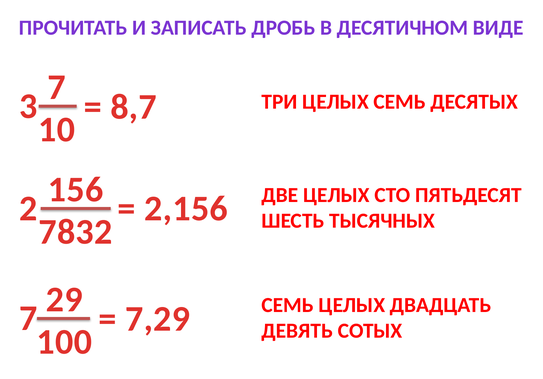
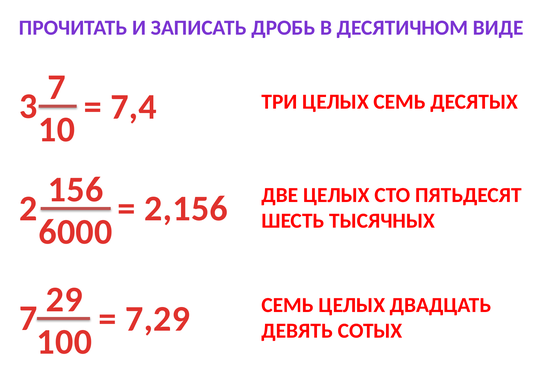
8,7: 8,7 -> 7,4
7832: 7832 -> 6000
